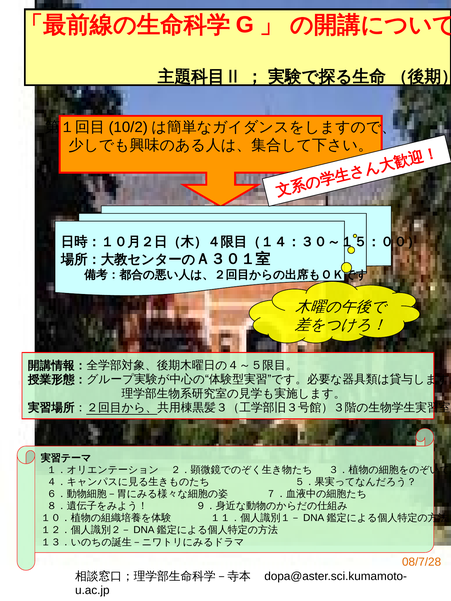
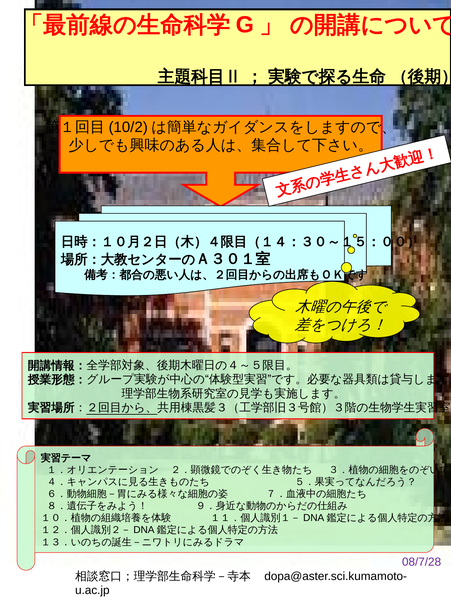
08/7/28 colour: orange -> purple
